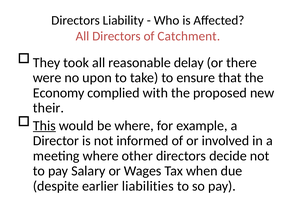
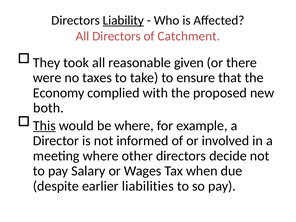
Liability underline: none -> present
delay: delay -> given
upon: upon -> taxes
their: their -> both
